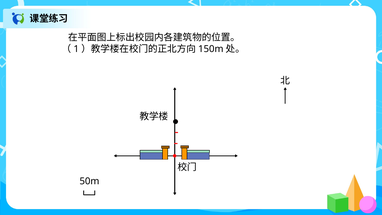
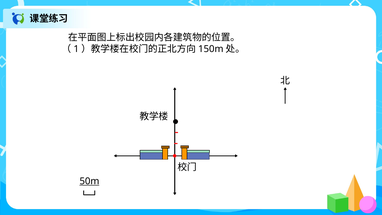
50m underline: none -> present
